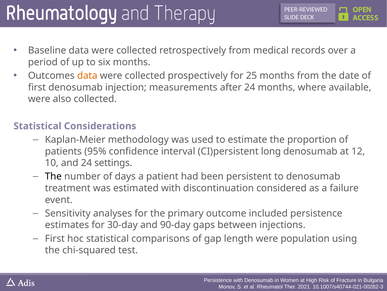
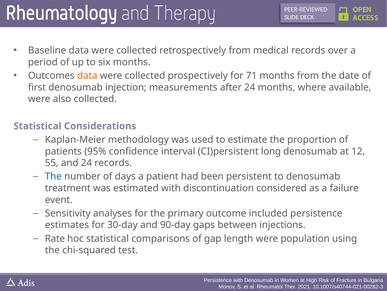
25: 25 -> 71
10: 10 -> 55
24 settings: settings -> records
The at (53, 176) colour: black -> blue
First at (55, 238): First -> Rate
